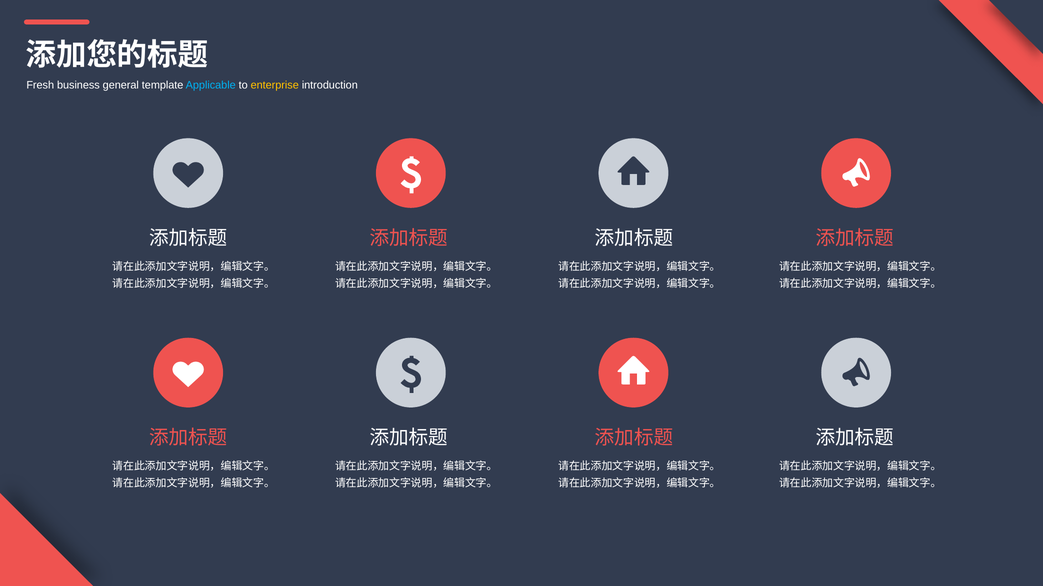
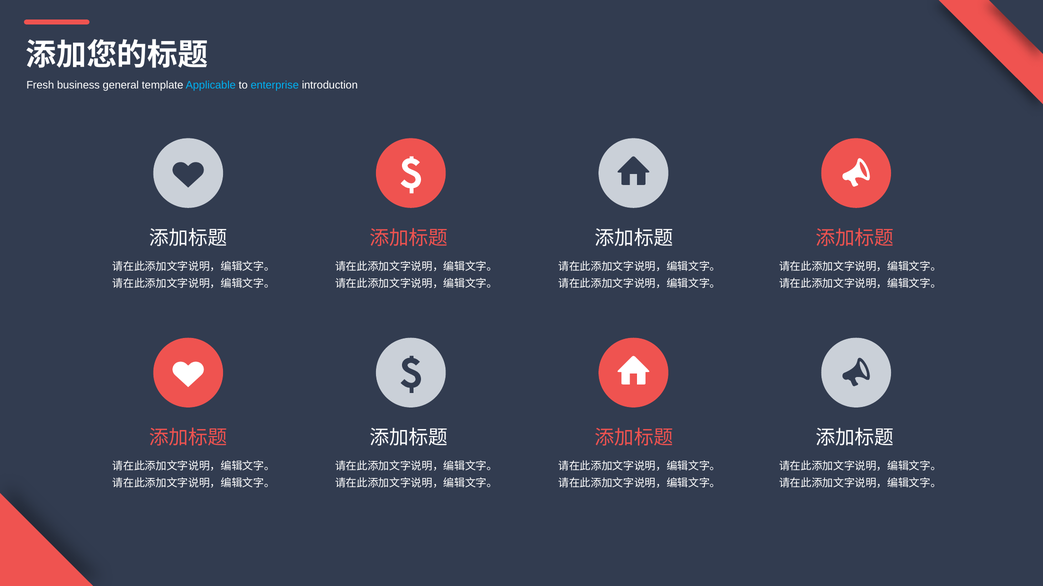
enterprise colour: yellow -> light blue
